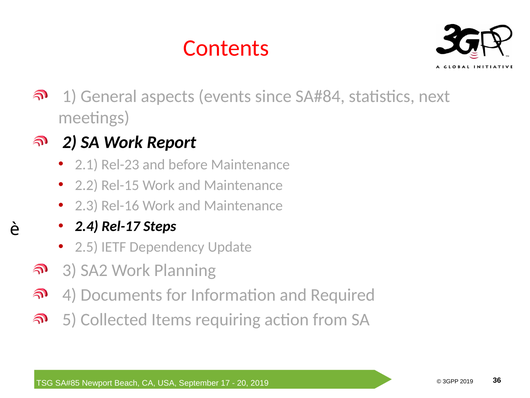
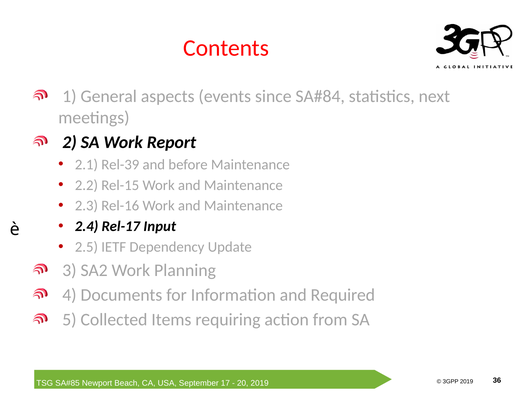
Rel-23: Rel-23 -> Rel-39
Steps: Steps -> Input
